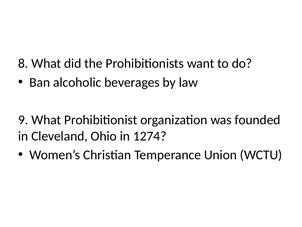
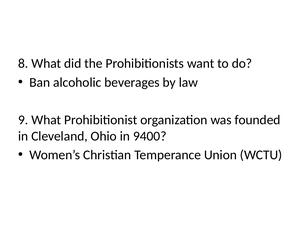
1274: 1274 -> 9400
